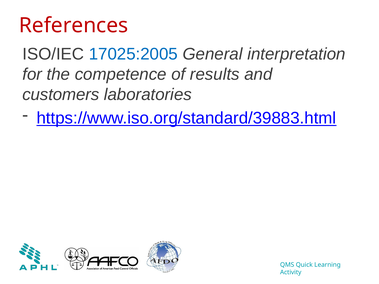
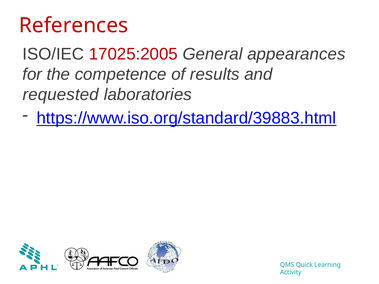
17025:2005 colour: blue -> red
interpretation: interpretation -> appearances
customers: customers -> requested
